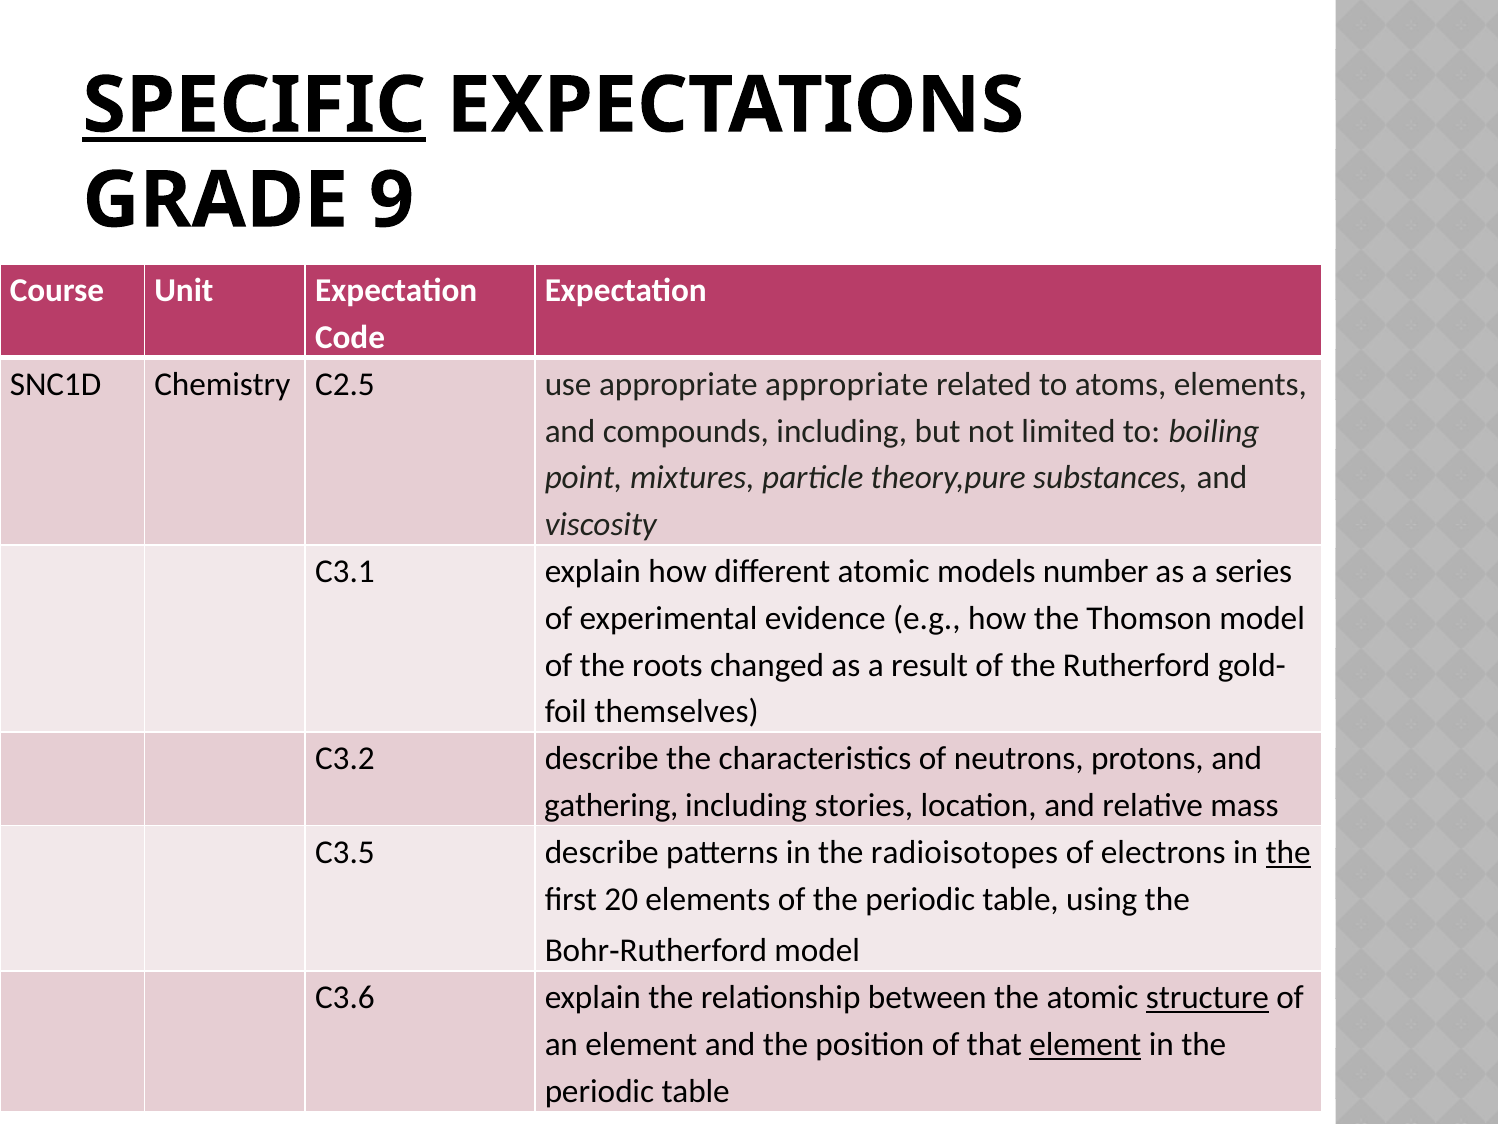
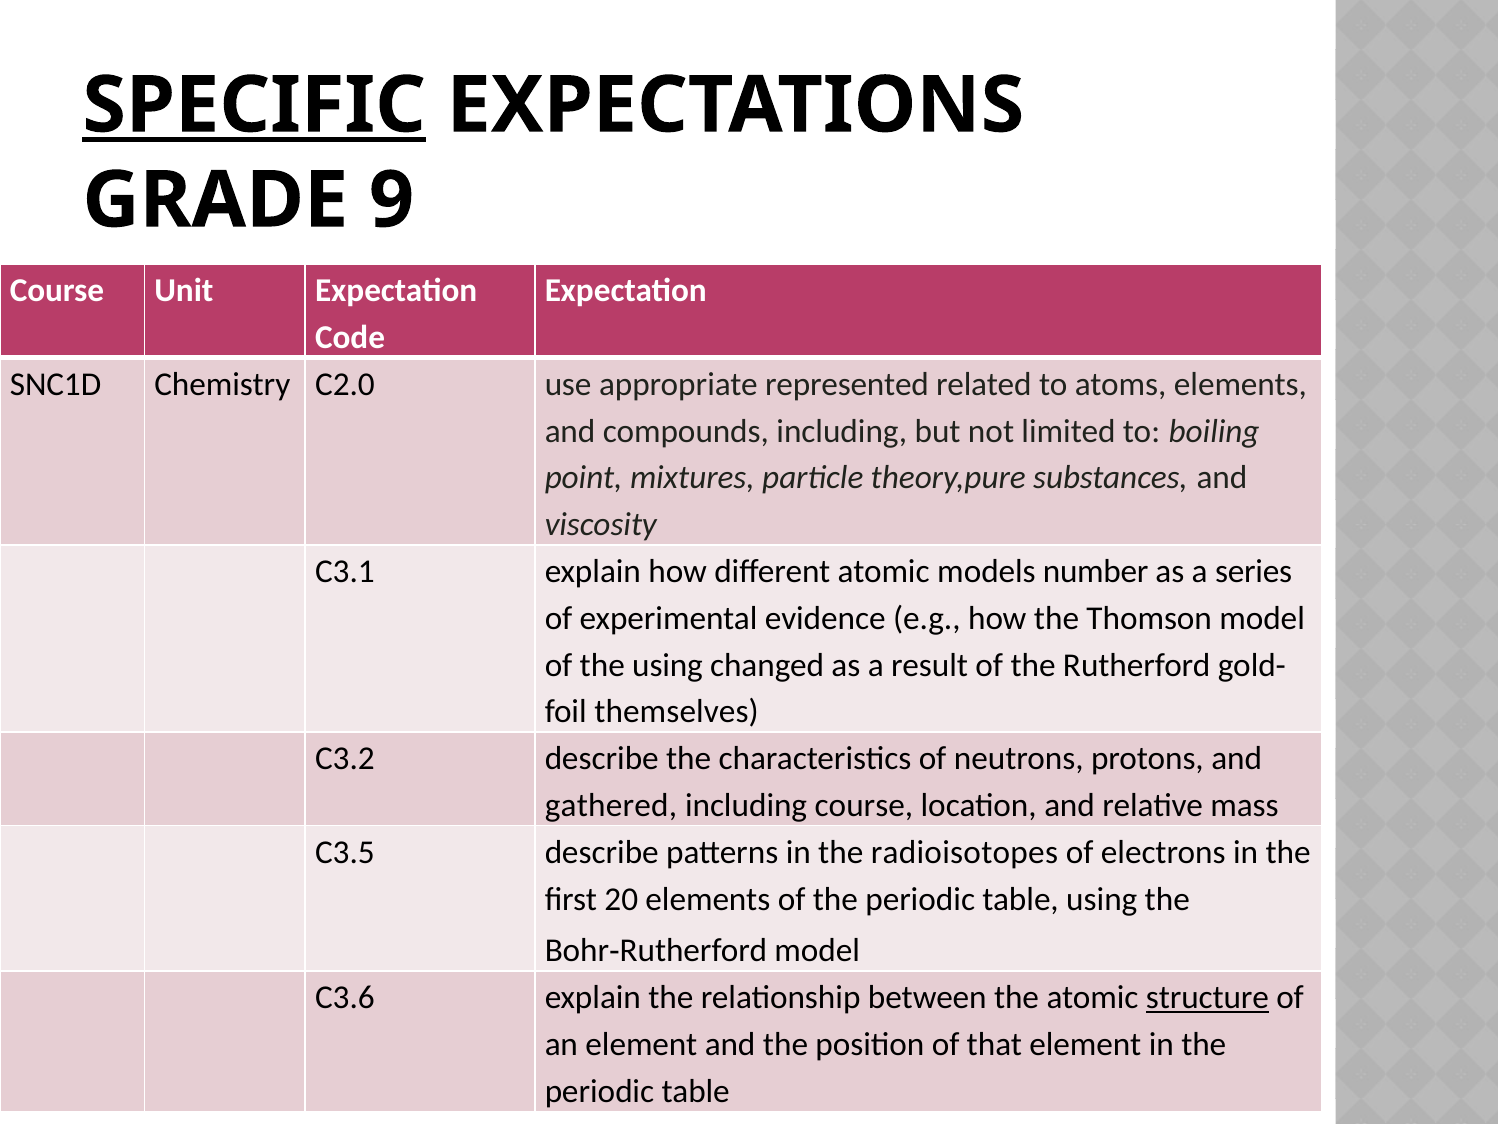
C2.5: C2.5 -> C2.0
appropriate appropriate: appropriate -> represented
the roots: roots -> using
gathering: gathering -> gathered
including stories: stories -> course
the at (1288, 852) underline: present -> none
element at (1085, 1044) underline: present -> none
